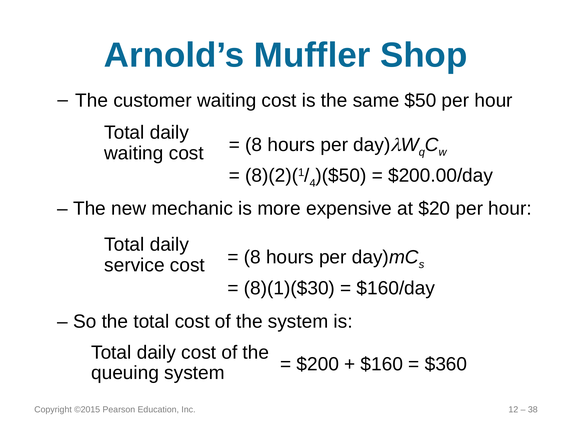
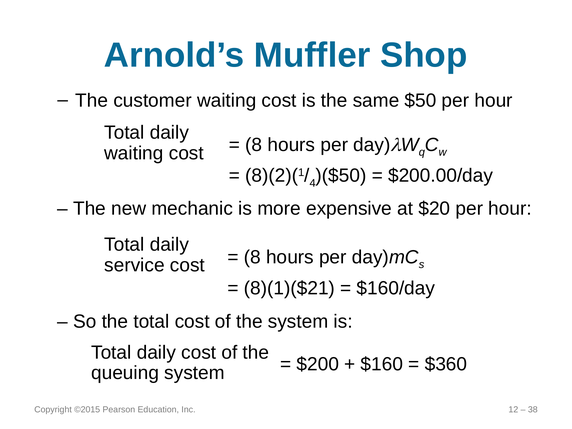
8)(1)($30: 8)(1)($30 -> 8)(1)($21
